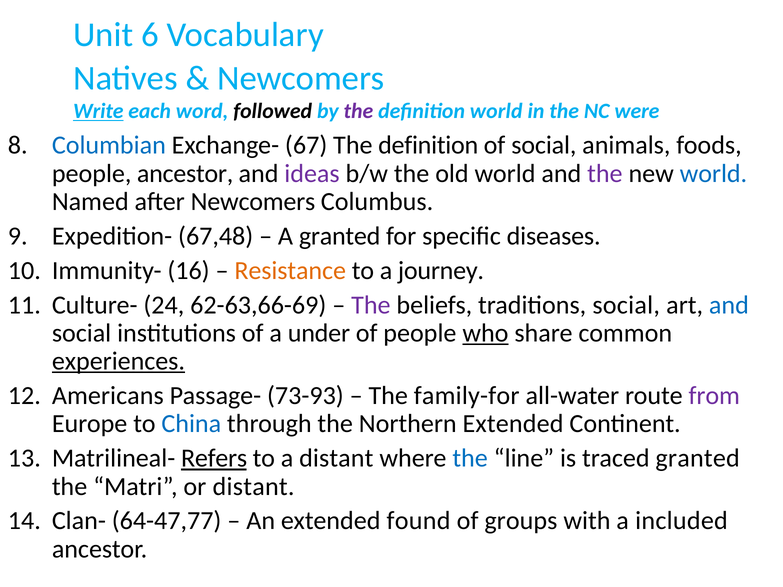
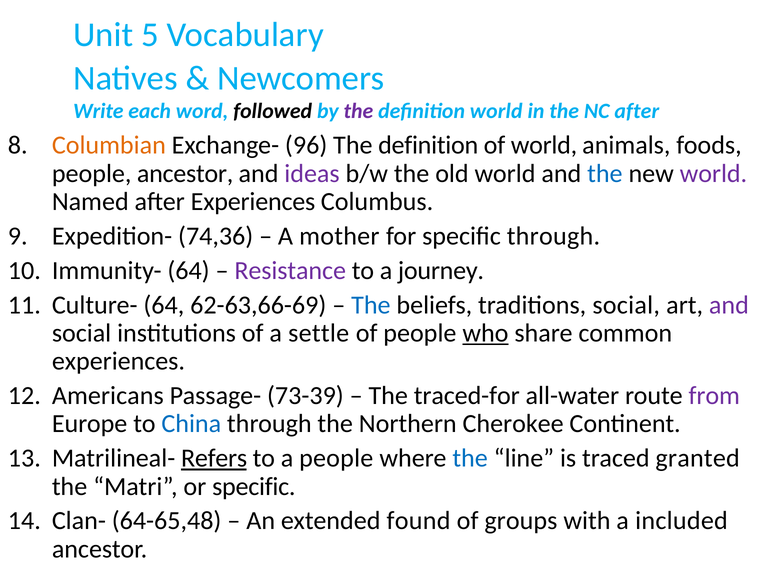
6: 6 -> 5
Write underline: present -> none
NC were: were -> after
Columbian colour: blue -> orange
67: 67 -> 96
of social: social -> world
the at (605, 174) colour: purple -> blue
world at (713, 174) colour: blue -> purple
after Newcomers: Newcomers -> Experiences
67,48: 67,48 -> 74,36
A granted: granted -> mother
specific diseases: diseases -> through
Immunity- 16: 16 -> 64
Resistance colour: orange -> purple
Culture- 24: 24 -> 64
The at (371, 305) colour: purple -> blue
and at (729, 305) colour: blue -> purple
under: under -> settle
experiences at (118, 361) underline: present -> none
73-93: 73-93 -> 73-39
family-for: family-for -> traced-for
Northern Extended: Extended -> Cherokee
a distant: distant -> people
or distant: distant -> specific
64-47,77: 64-47,77 -> 64-65,48
